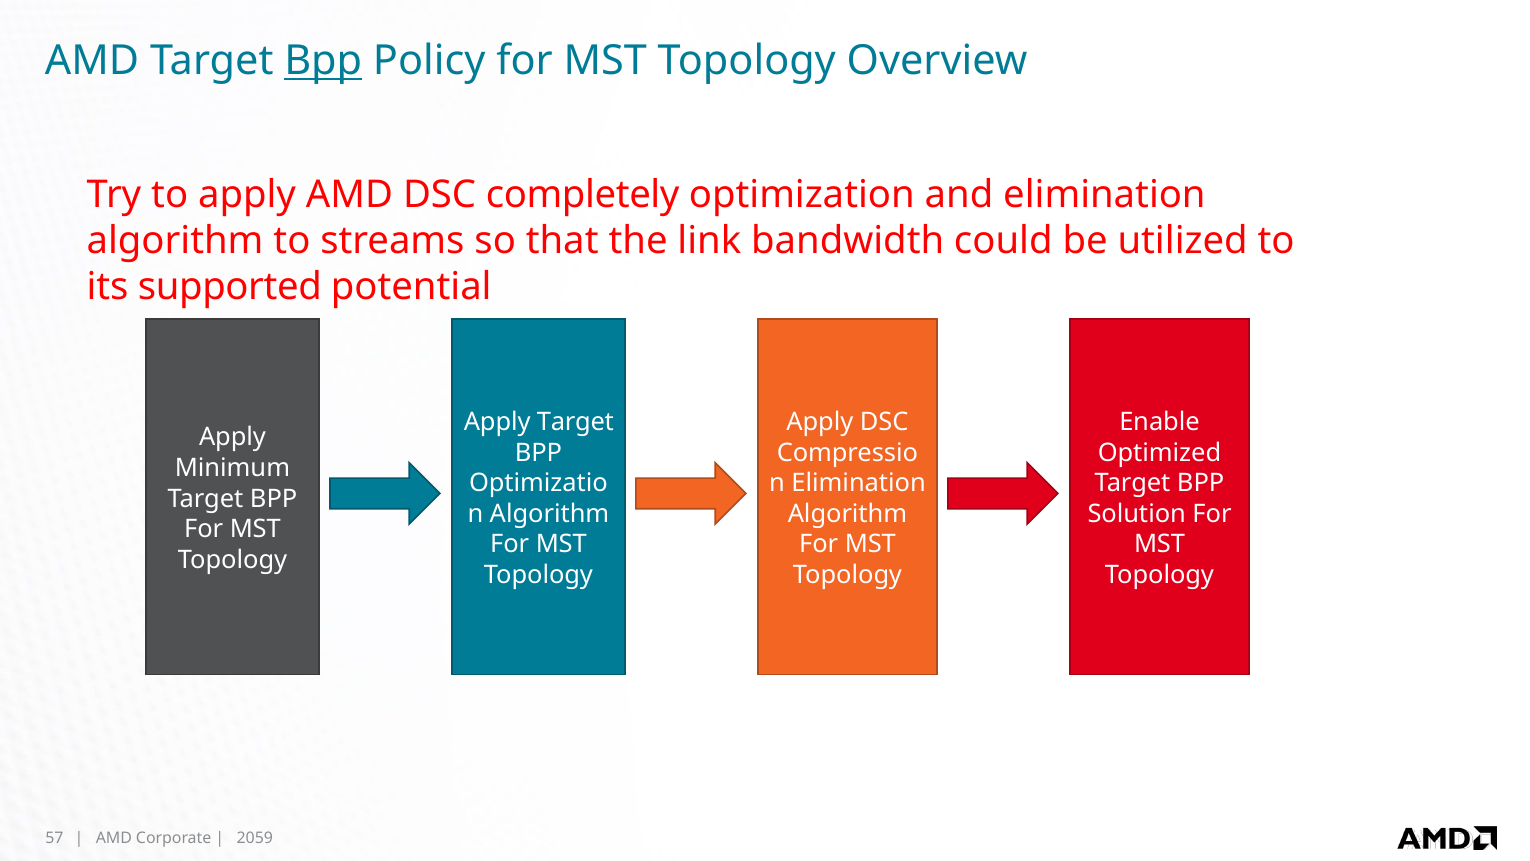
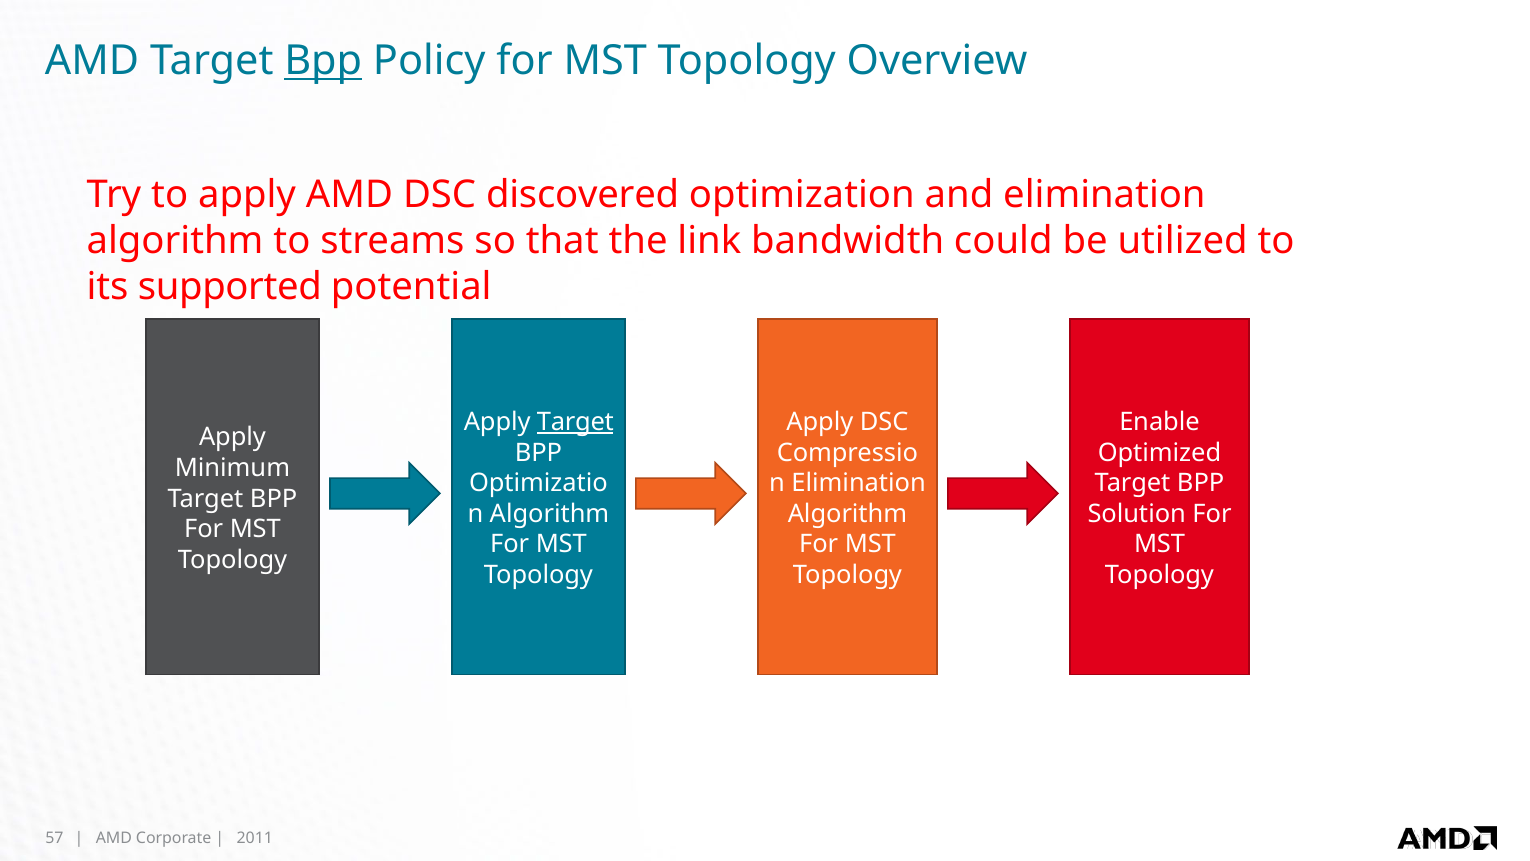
completely: completely -> discovered
Target at (575, 422) underline: none -> present
2059: 2059 -> 2011
